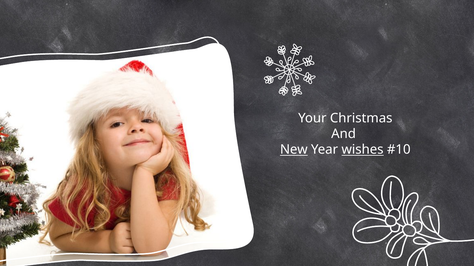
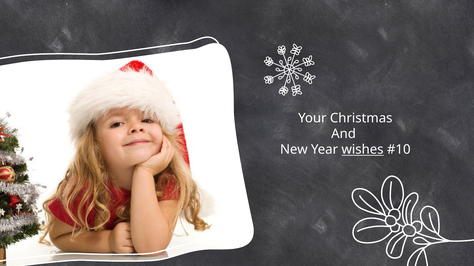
New underline: present -> none
